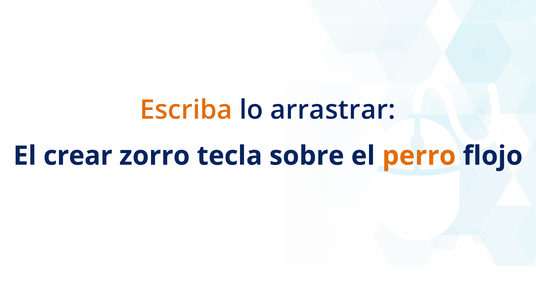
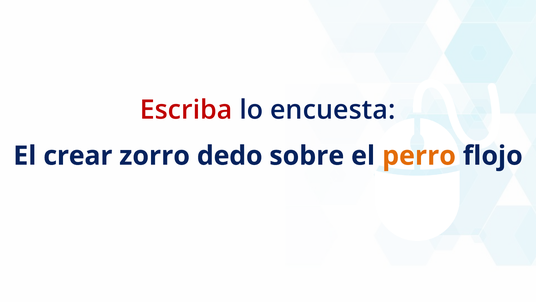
Escriba colour: orange -> red
arrastrar: arrastrar -> encuesta
tecla: tecla -> dedo
